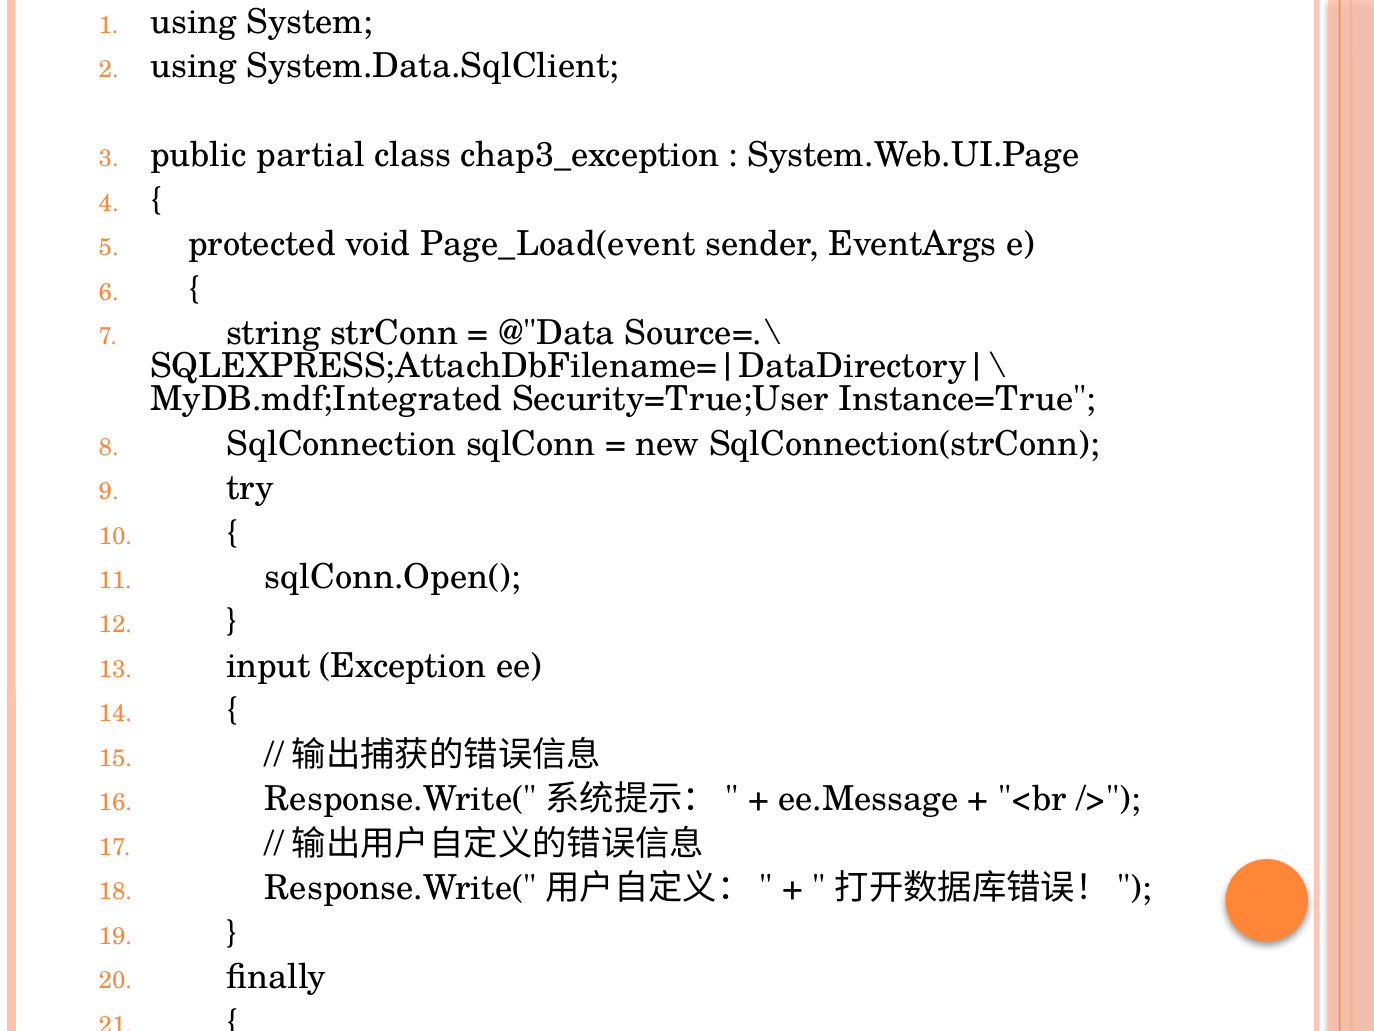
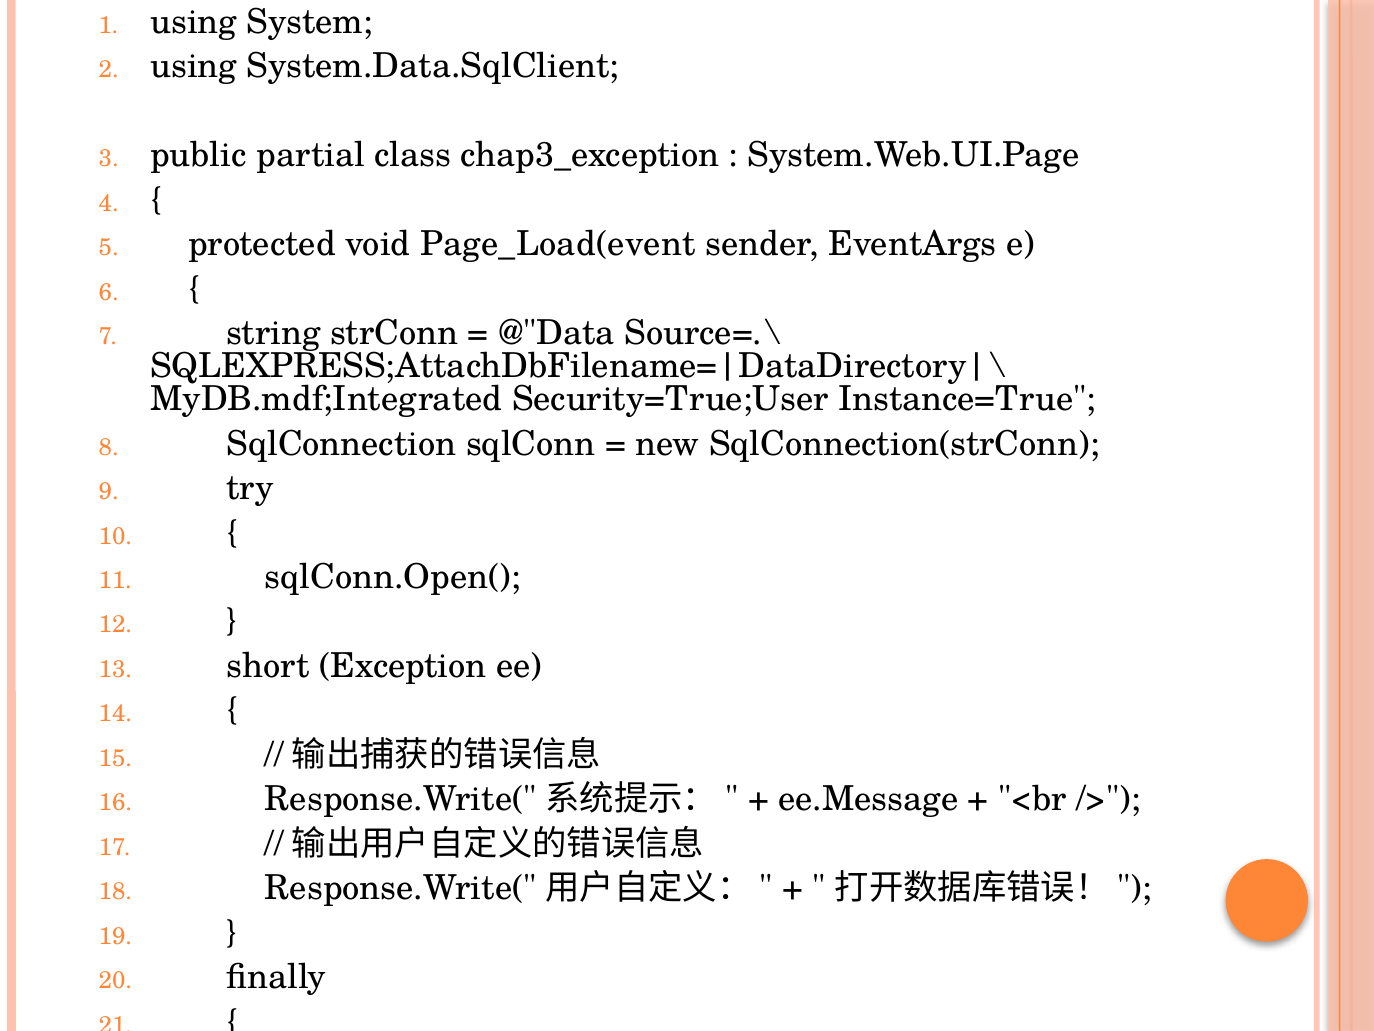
input: input -> short
